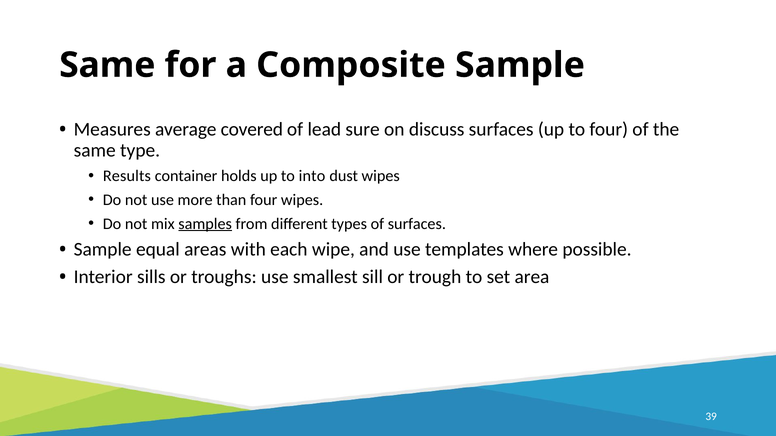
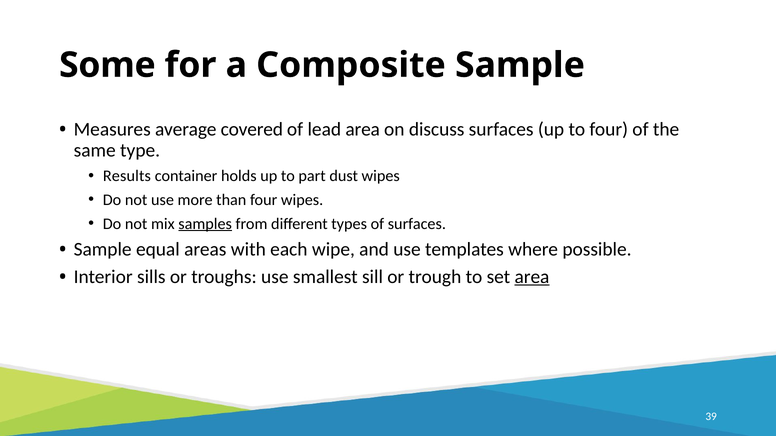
Same at (107, 65): Same -> Some
lead sure: sure -> area
into: into -> part
area at (532, 277) underline: none -> present
